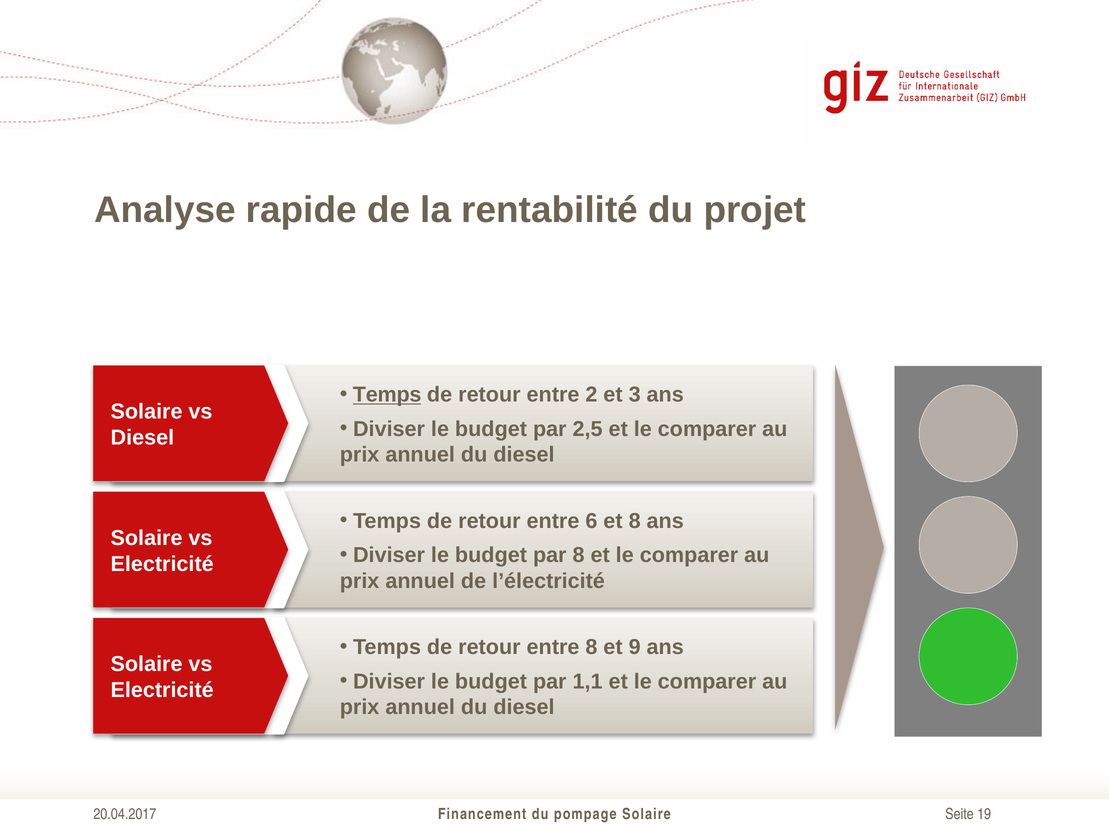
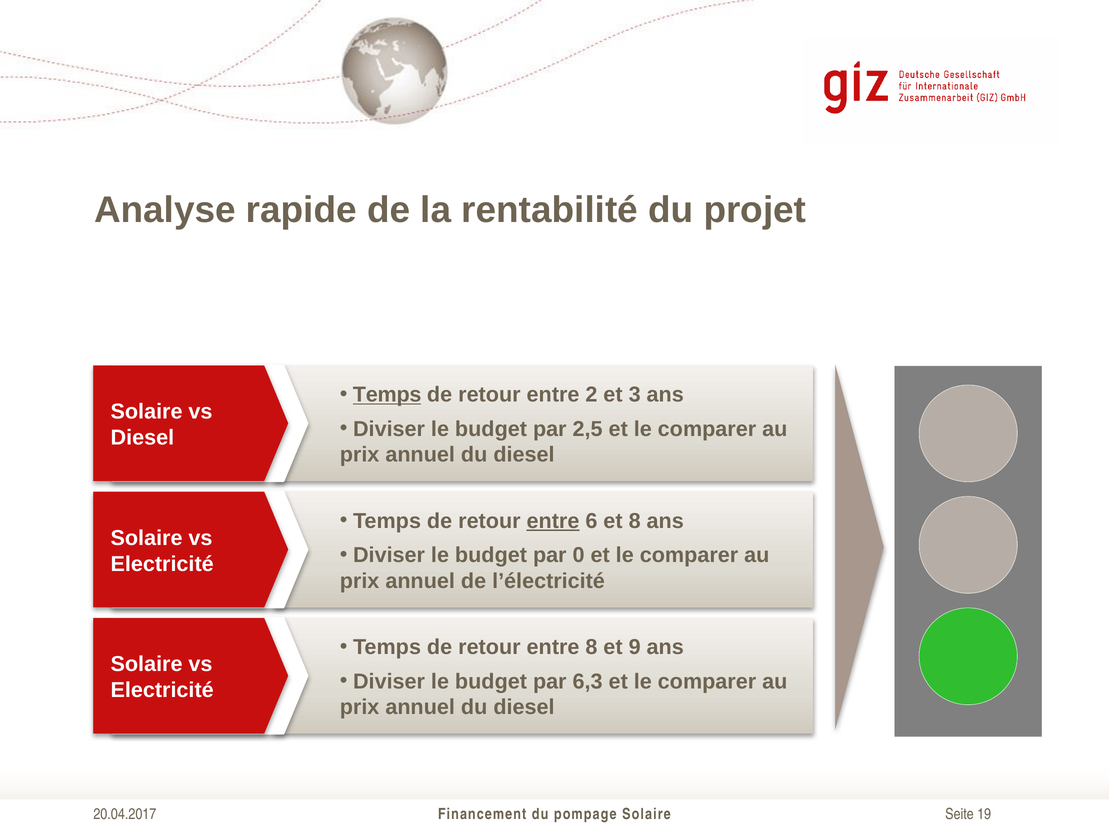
entre at (553, 521) underline: none -> present
par 8: 8 -> 0
1,1: 1,1 -> 6,3
